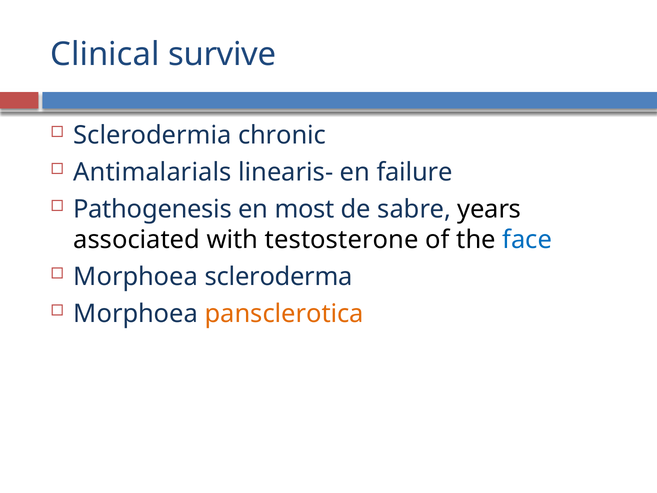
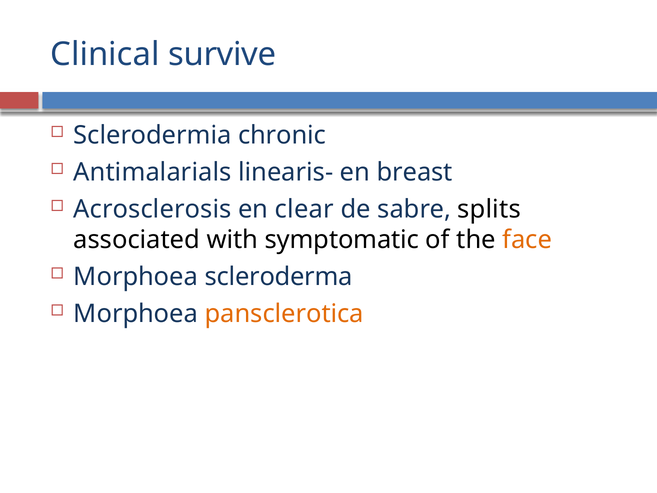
failure: failure -> breast
Pathogenesis: Pathogenesis -> Acrosclerosis
most: most -> clear
years: years -> splits
testosterone: testosterone -> symptomatic
face colour: blue -> orange
